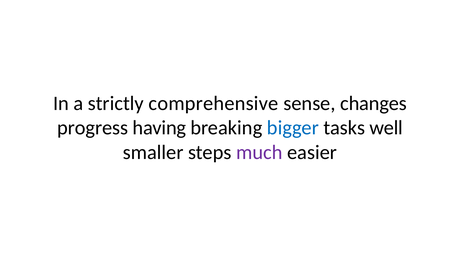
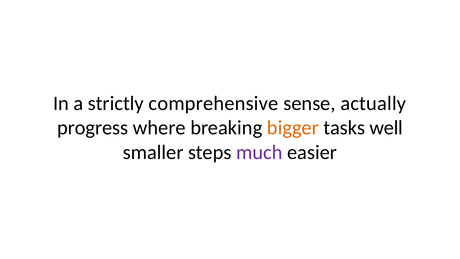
changes: changes -> actually
having: having -> where
bigger colour: blue -> orange
